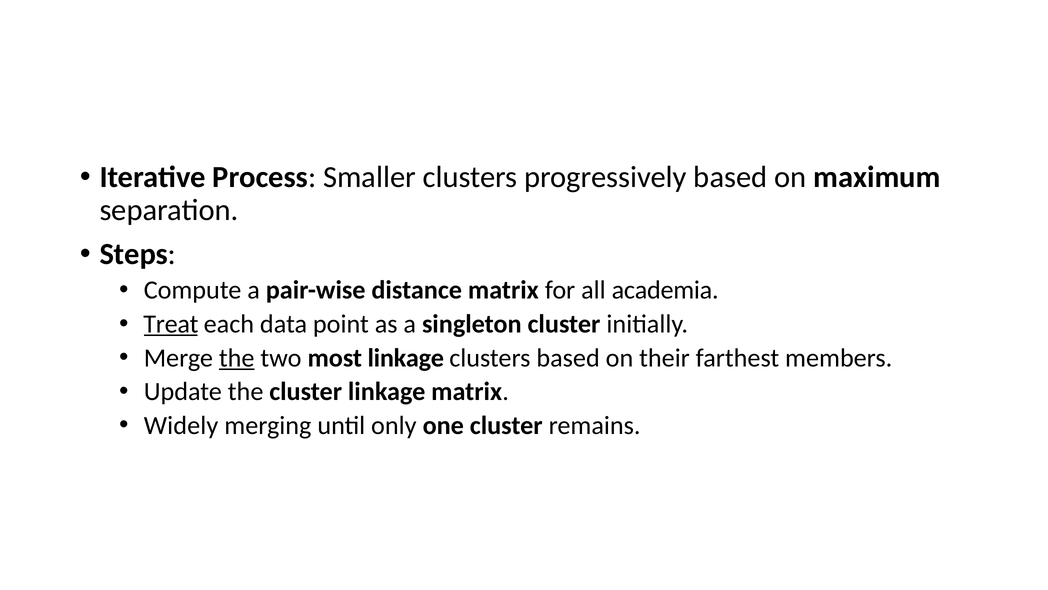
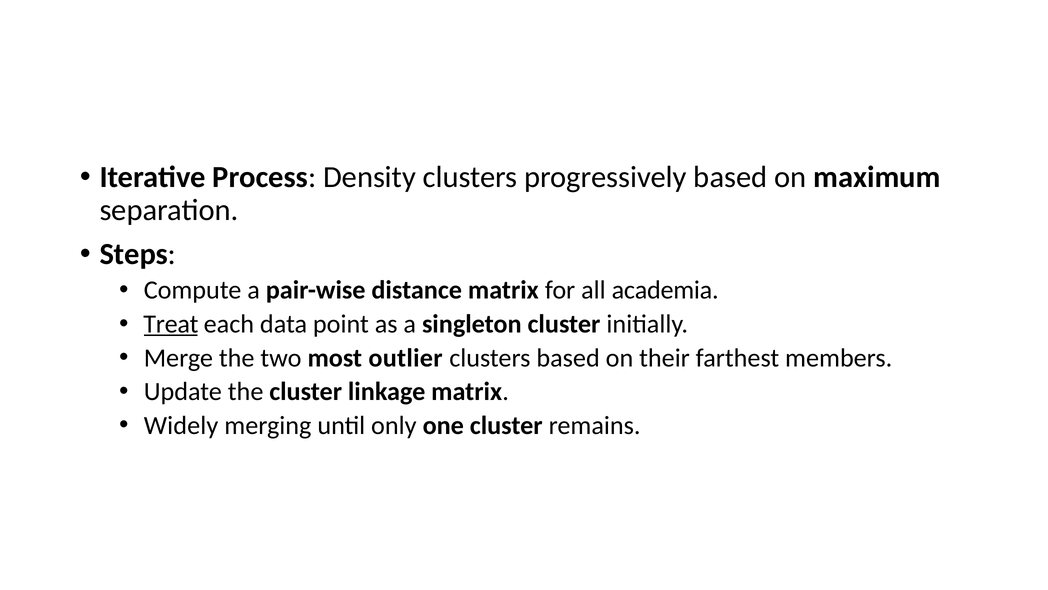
Smaller: Smaller -> Density
the at (237, 358) underline: present -> none
most linkage: linkage -> outlier
